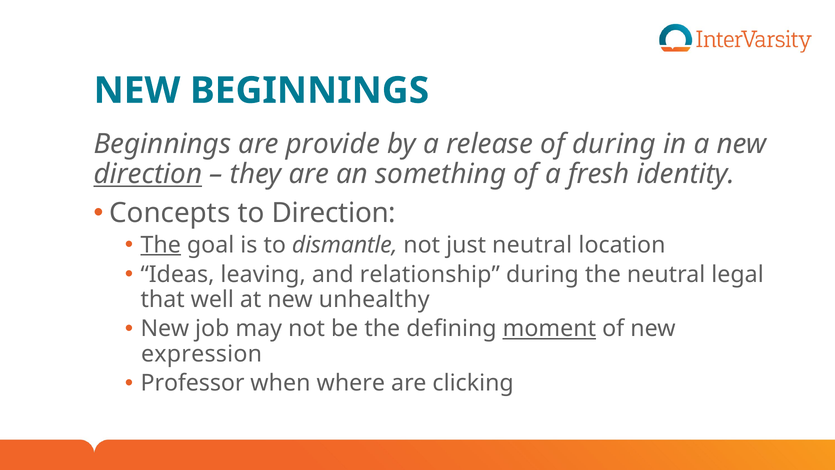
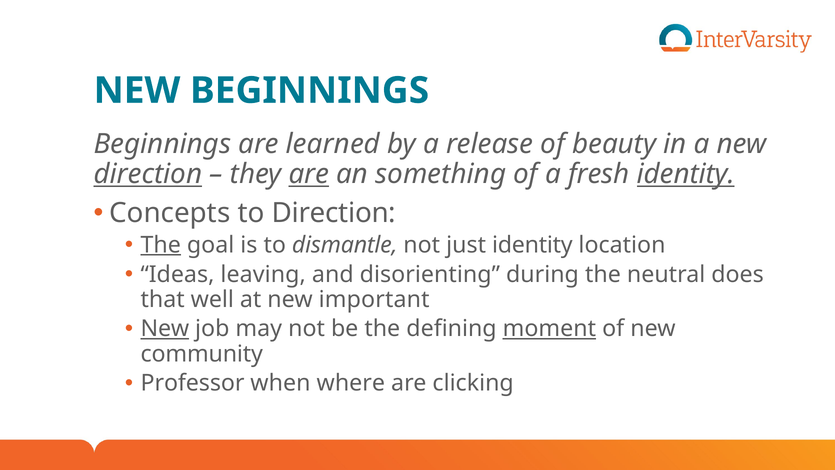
provide: provide -> learned
of during: during -> beauty
are at (309, 174) underline: none -> present
identity at (686, 174) underline: none -> present
just neutral: neutral -> identity
relationship: relationship -> disorienting
legal: legal -> does
unhealthy: unhealthy -> important
New at (165, 329) underline: none -> present
expression: expression -> community
